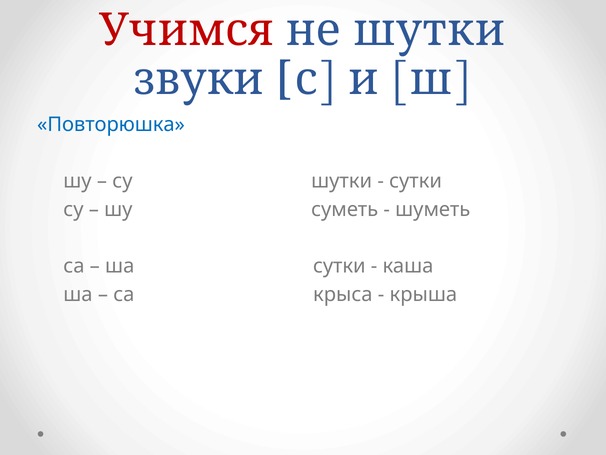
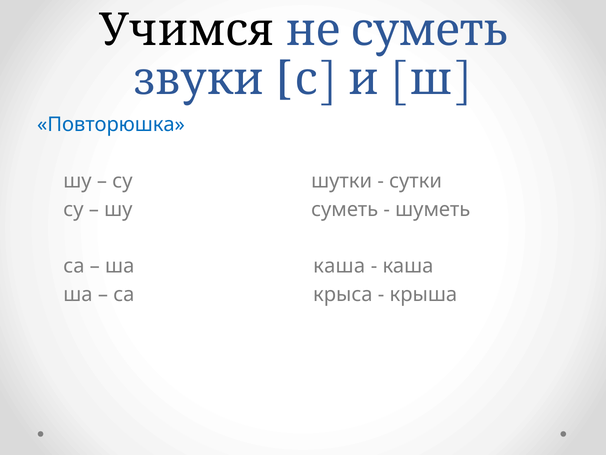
Учимся colour: red -> black
не шутки: шутки -> суметь
ша сутки: сутки -> каша
